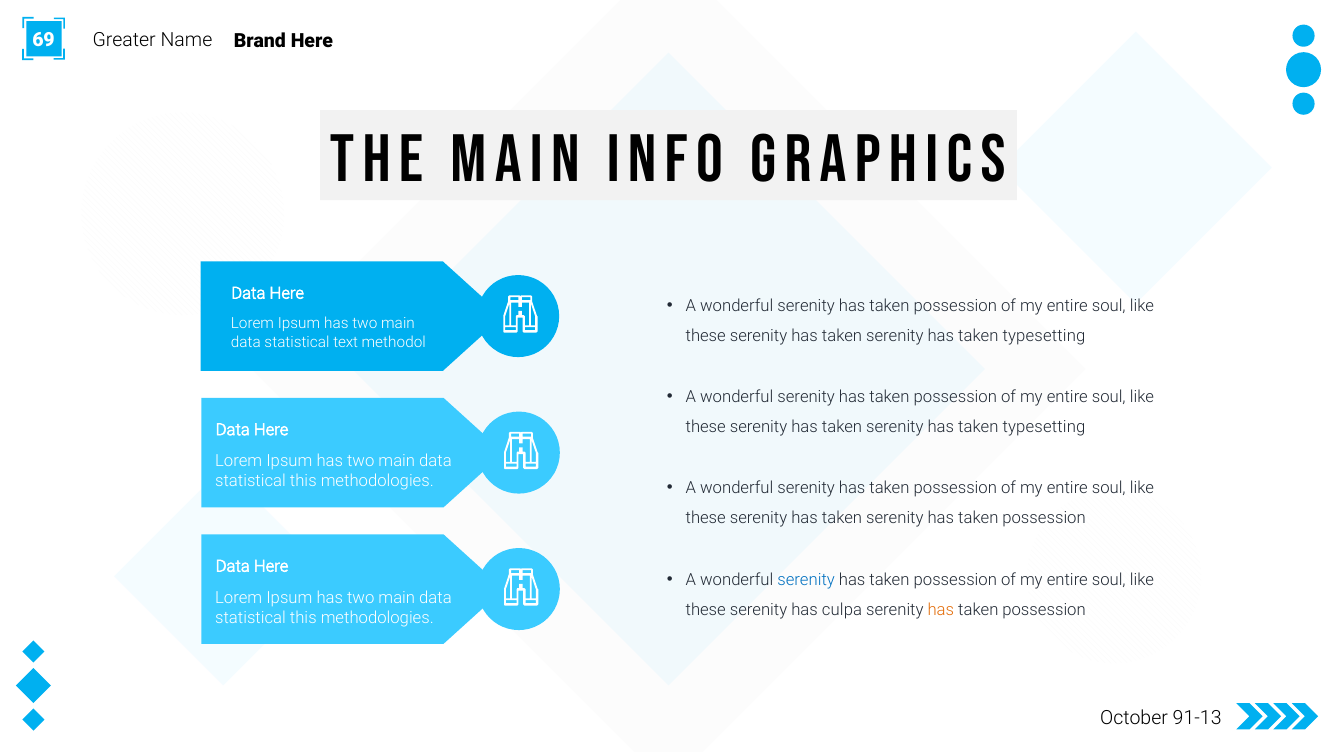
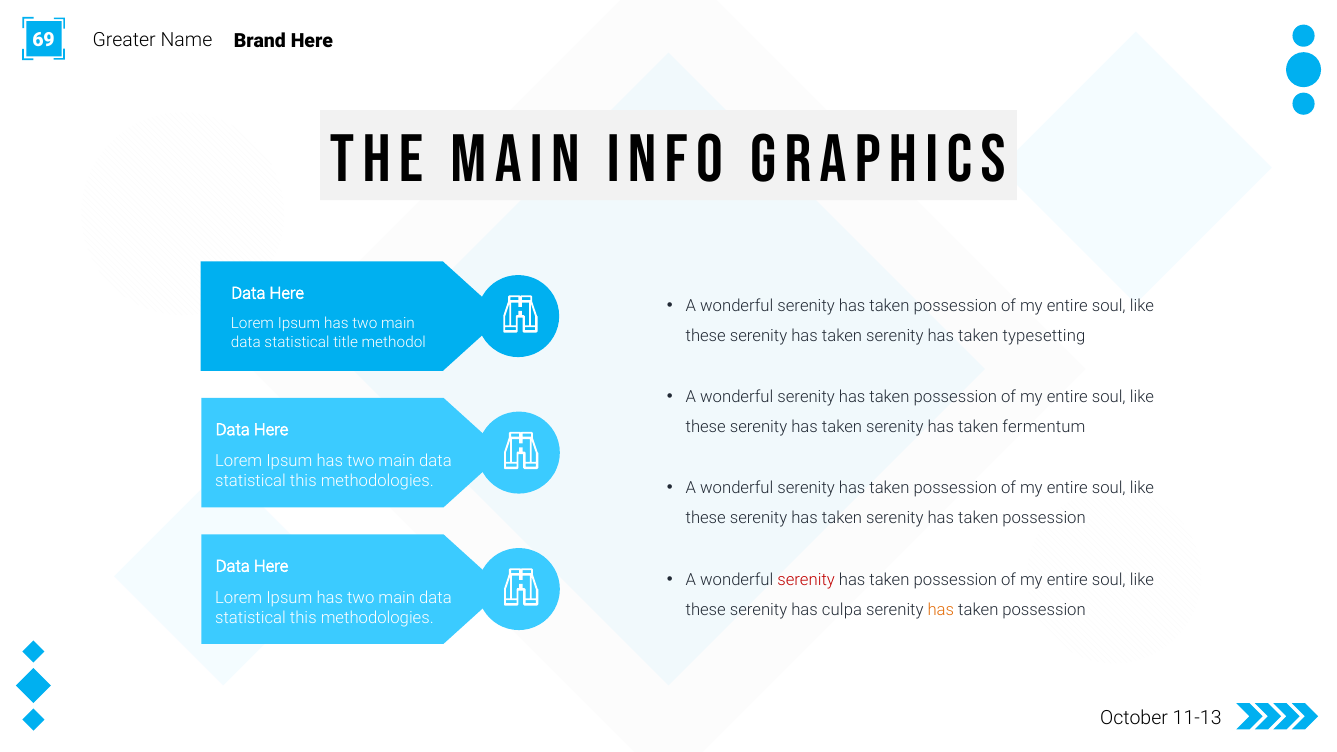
text: text -> title
typesetting at (1044, 427): typesetting -> fermentum
serenity at (806, 580) colour: blue -> red
91-13: 91-13 -> 11-13
